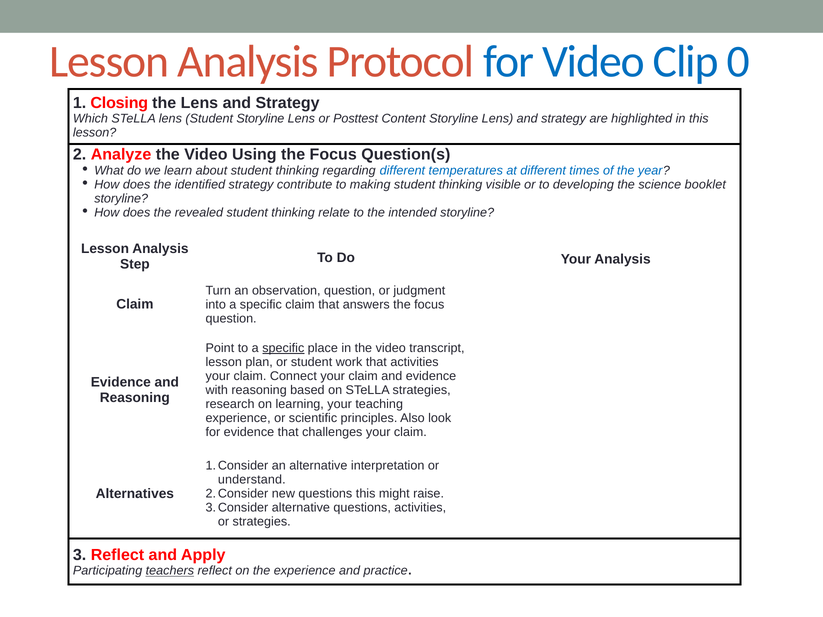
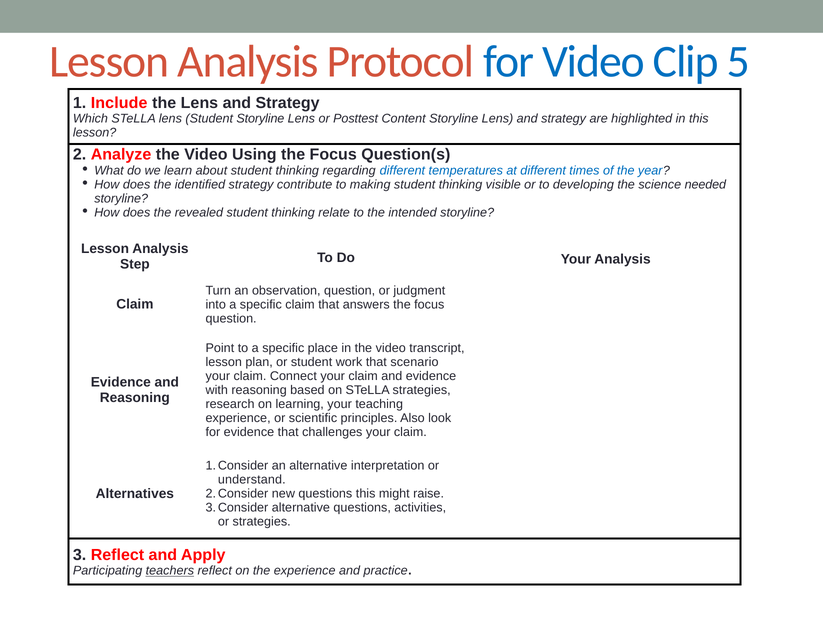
0: 0 -> 5
Closing: Closing -> Include
booklet: booklet -> needed
specific at (283, 348) underline: present -> none
that activities: activities -> scenario
